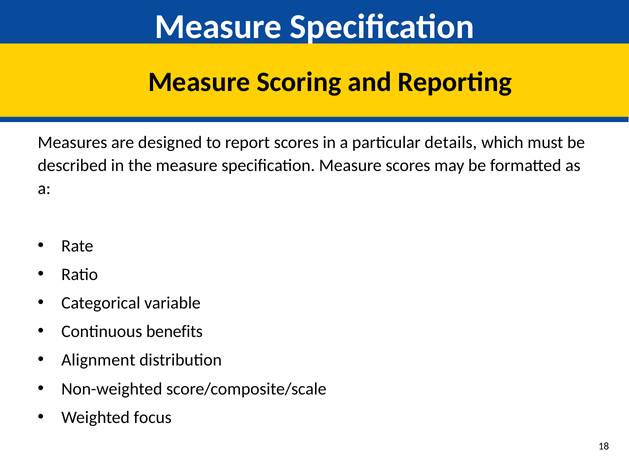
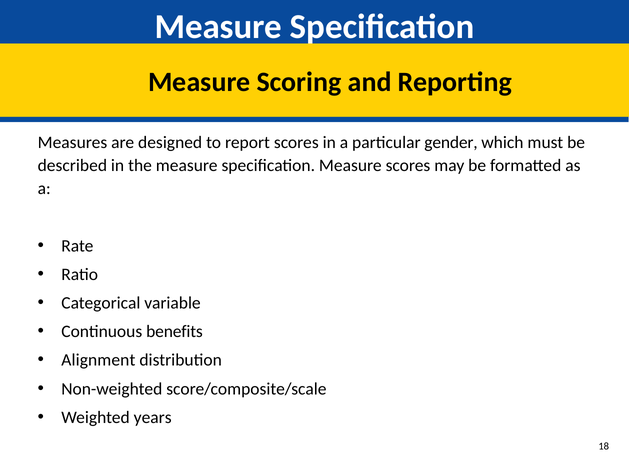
details: details -> gender
focus: focus -> years
